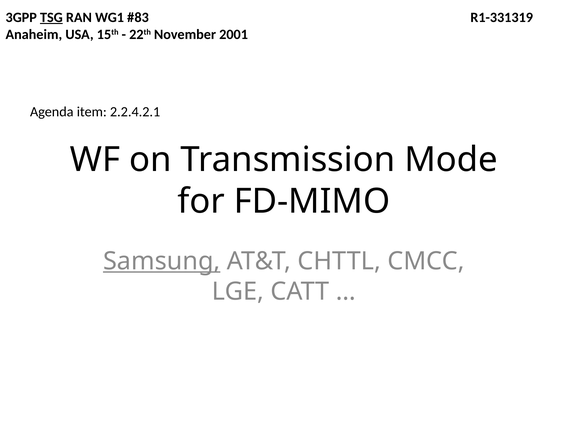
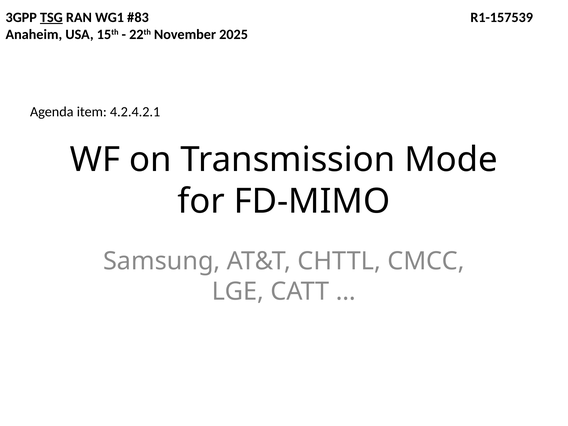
R1-331319: R1-331319 -> R1-157539
2001: 2001 -> 2025
2.2.4.2.1: 2.2.4.2.1 -> 4.2.4.2.1
Samsung underline: present -> none
